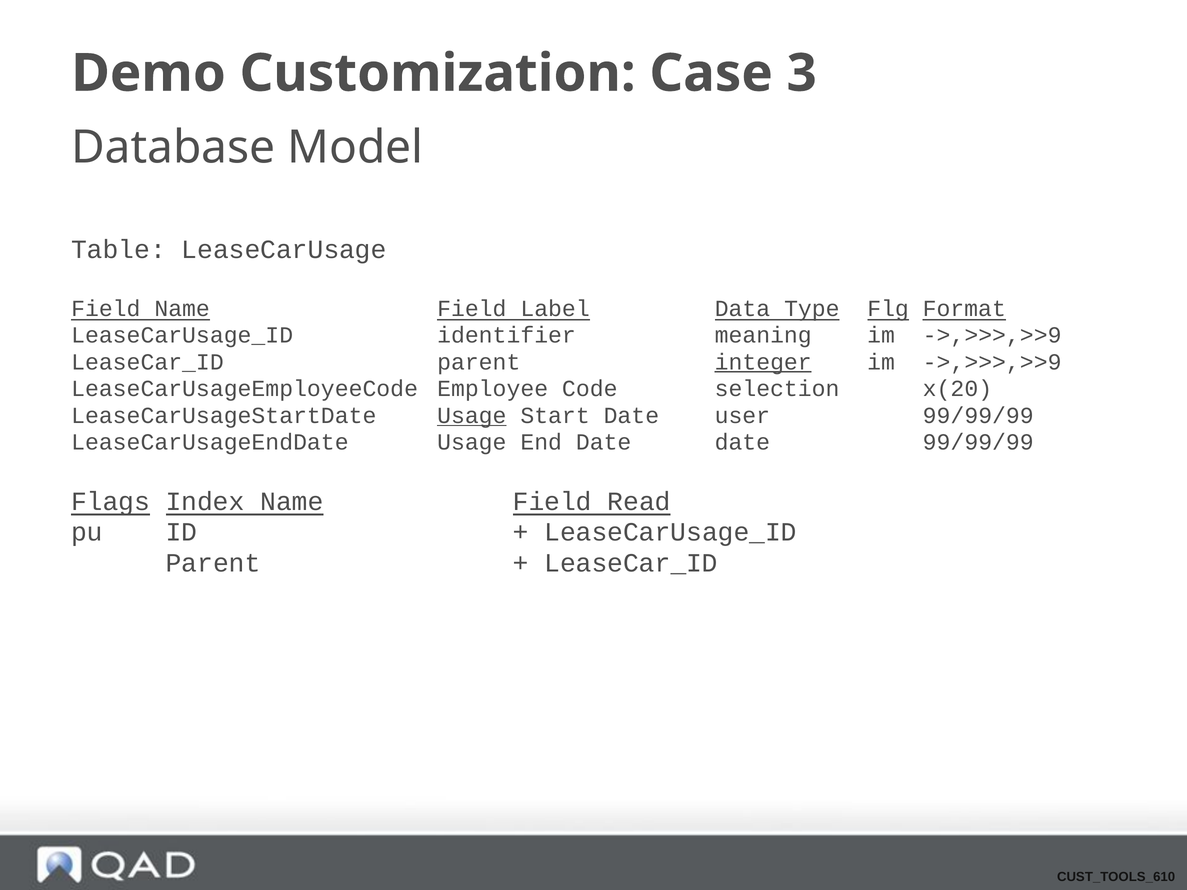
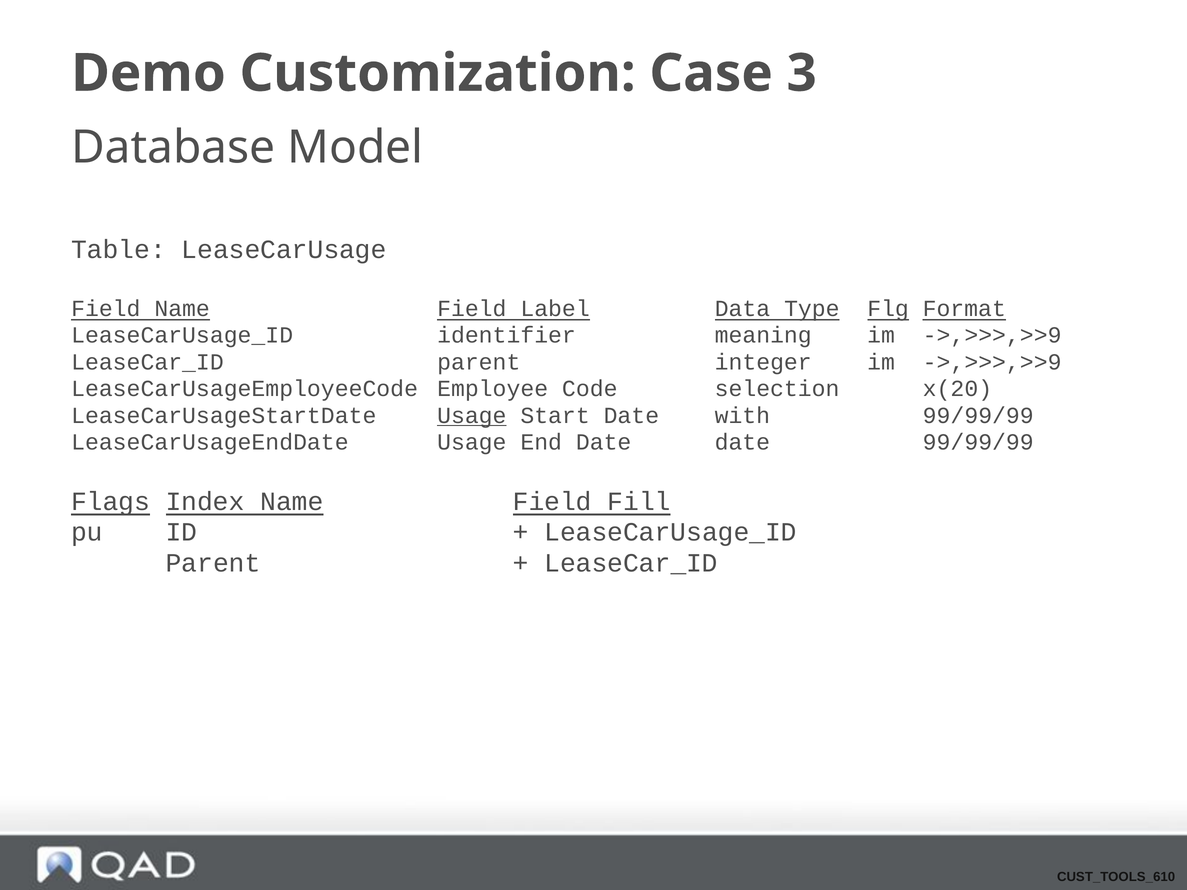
integer underline: present -> none
user: user -> with
Read: Read -> Fill
